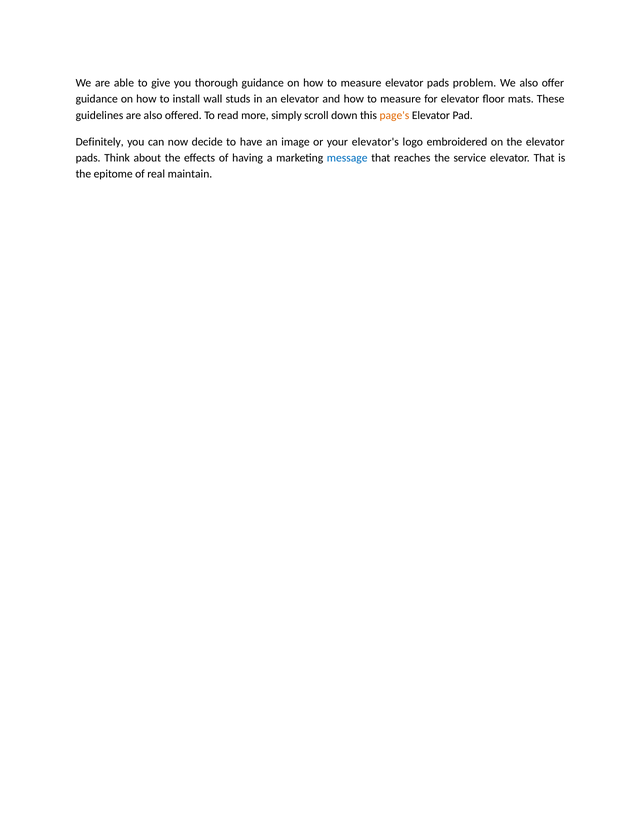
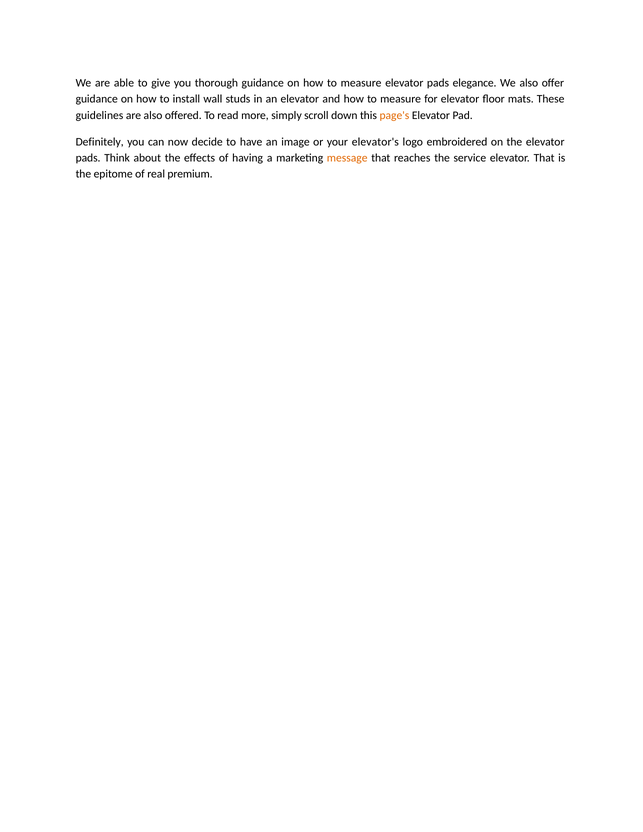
problem: problem -> elegance
message colour: blue -> orange
maintain: maintain -> premium
